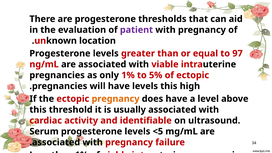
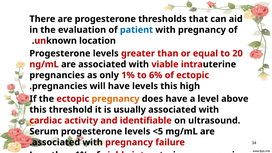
patient colour: purple -> blue
97: 97 -> 20
5%: 5% -> 6%
